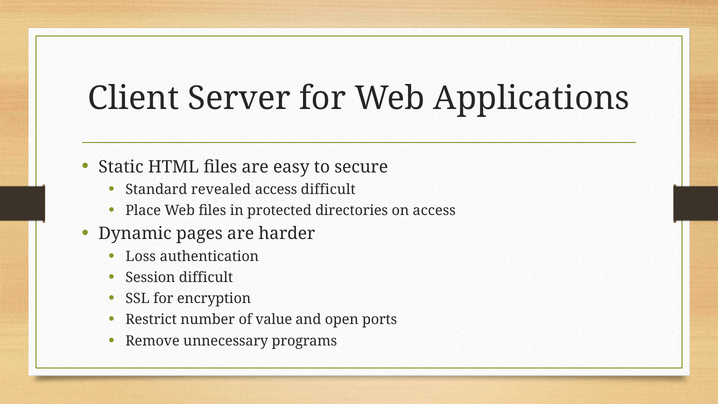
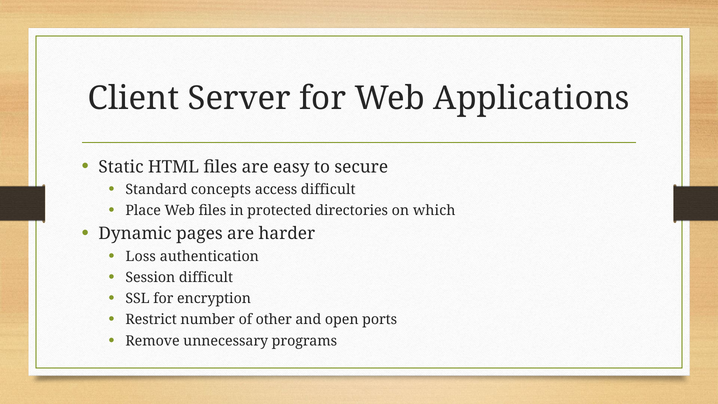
revealed: revealed -> concepts
on access: access -> which
value: value -> other
